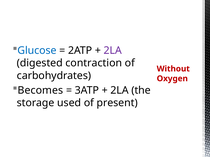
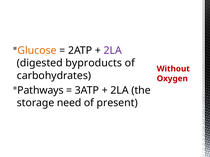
Glucose colour: blue -> orange
contraction: contraction -> byproducts
Becomes: Becomes -> Pathways
used: used -> need
